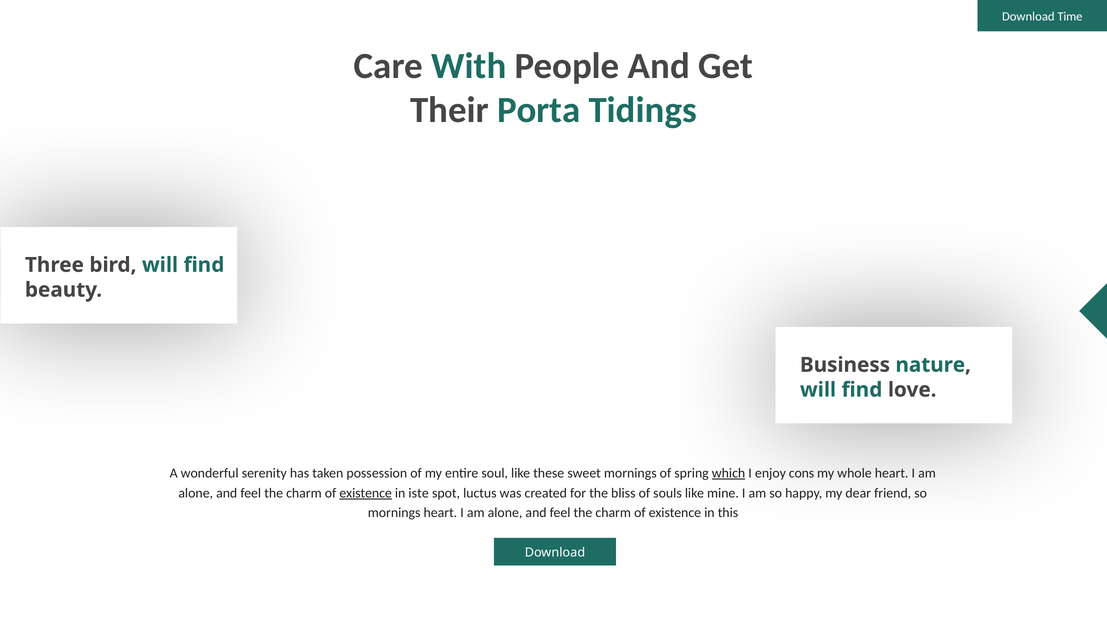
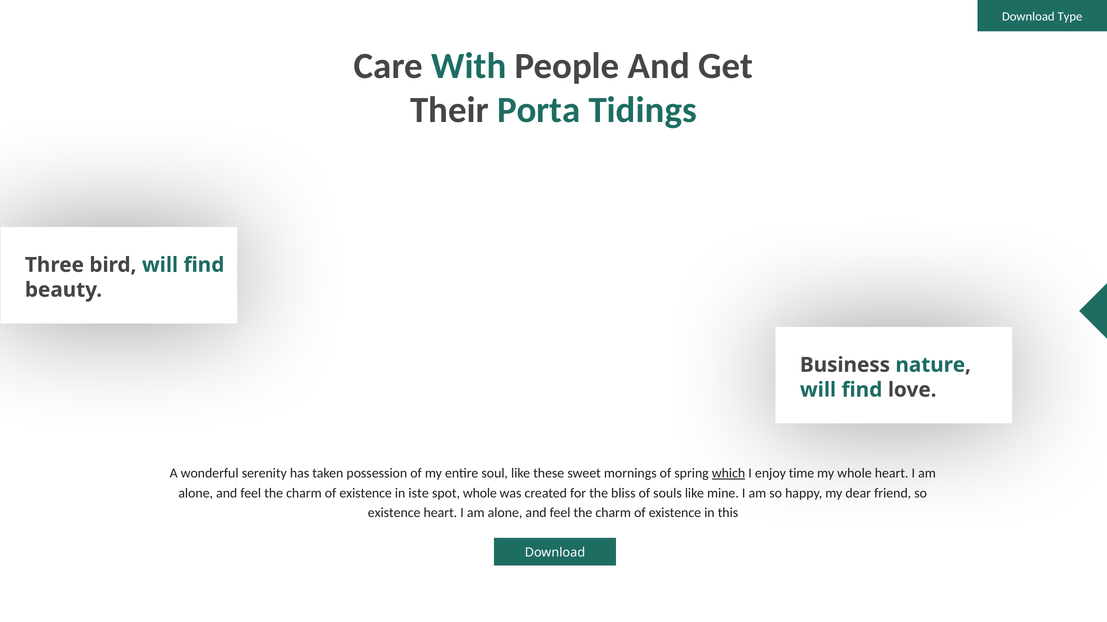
Time: Time -> Type
cons: cons -> time
existence at (366, 493) underline: present -> none
spot luctus: luctus -> whole
mornings at (394, 513): mornings -> existence
